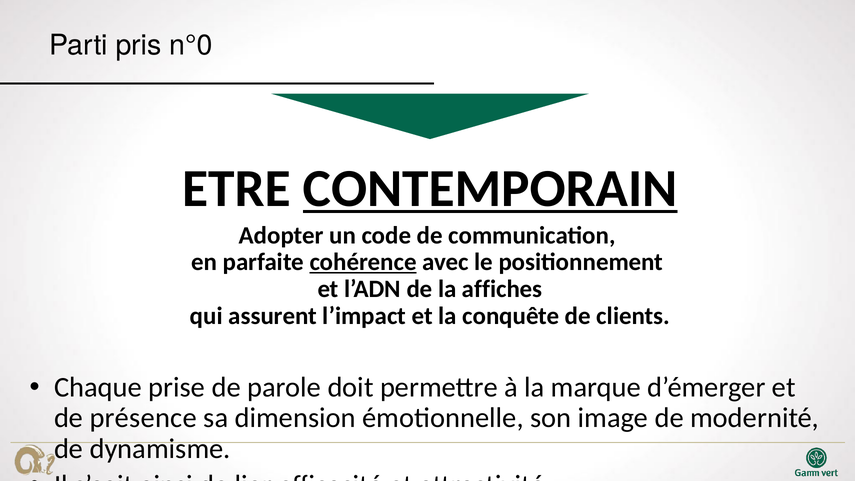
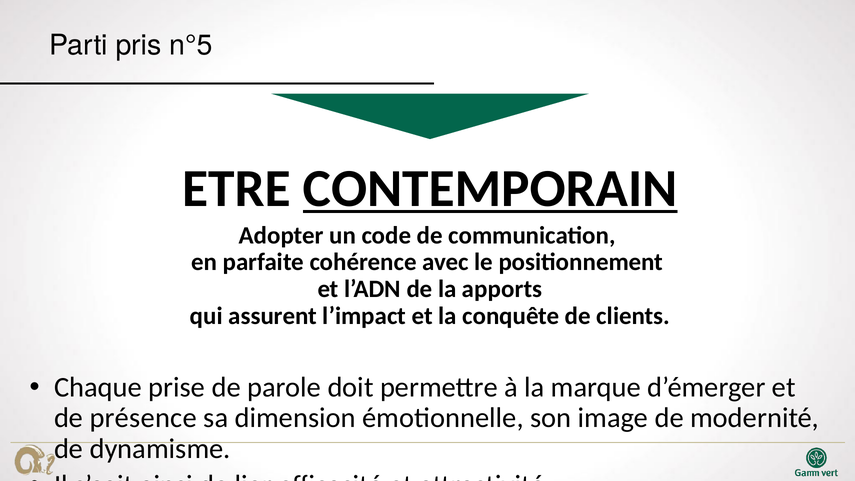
n°0: n°0 -> n°5
cohérence underline: present -> none
affiches: affiches -> apports
